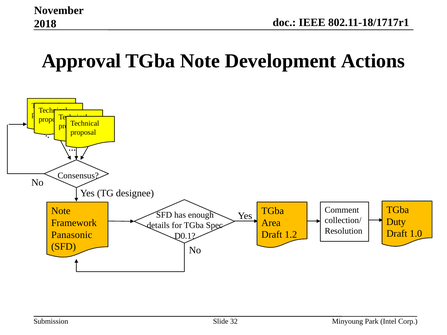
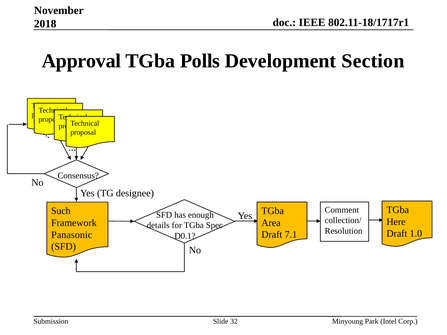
TGba Note: Note -> Polls
Actions: Actions -> Section
Note at (61, 211): Note -> Such
Duty: Duty -> Here
1.2: 1.2 -> 7.1
